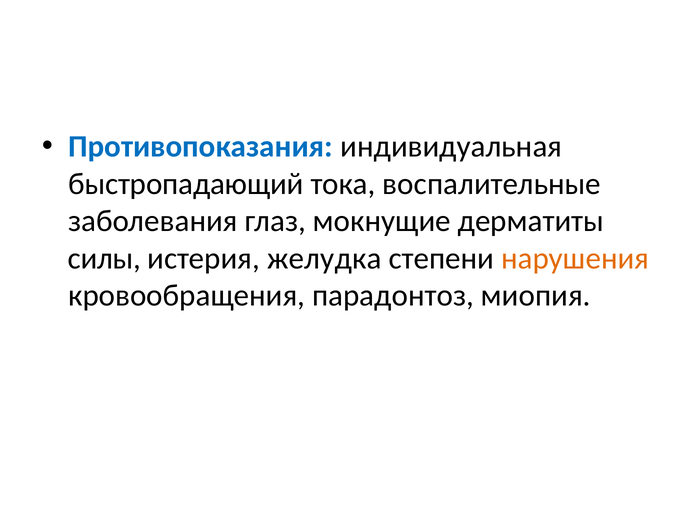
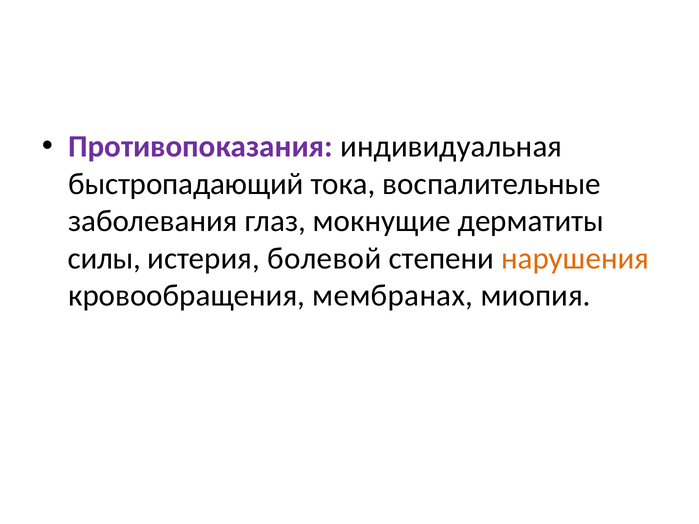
Противопоказания colour: blue -> purple
желудка: желудка -> болевой
парадонтоз: парадонтоз -> мембранах
